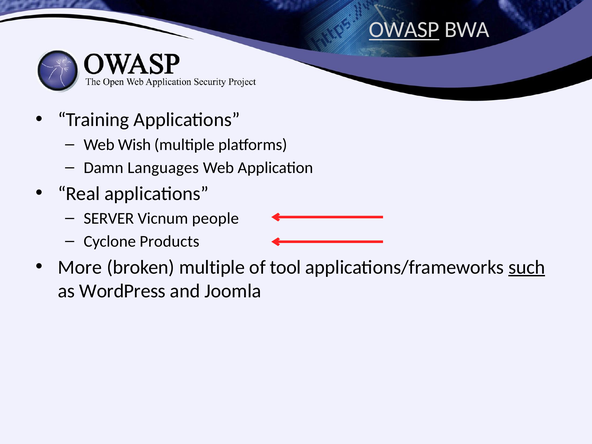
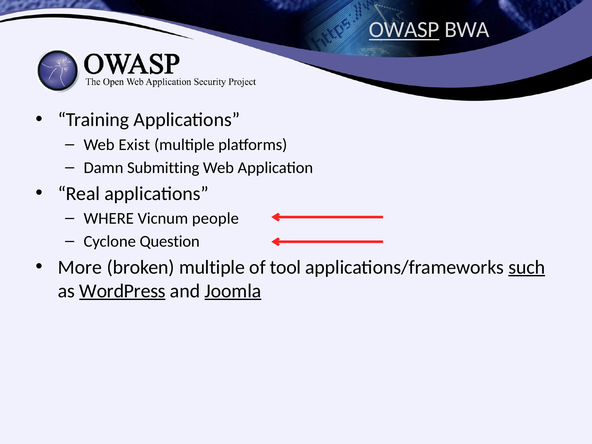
Wish: Wish -> Exist
Languages: Languages -> Submitting
SERVER: SERVER -> WHERE
Products: Products -> Question
WordPress underline: none -> present
Joomla underline: none -> present
